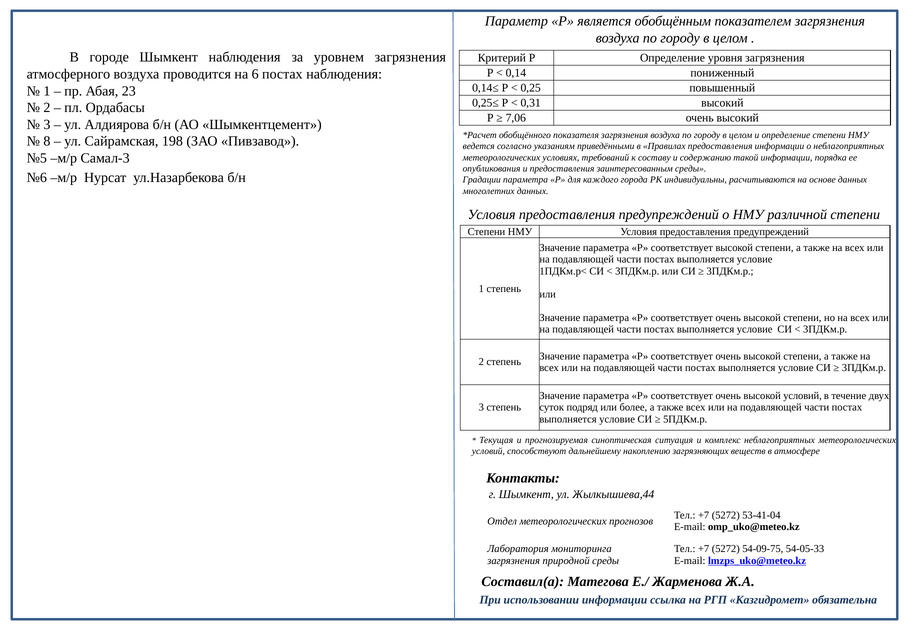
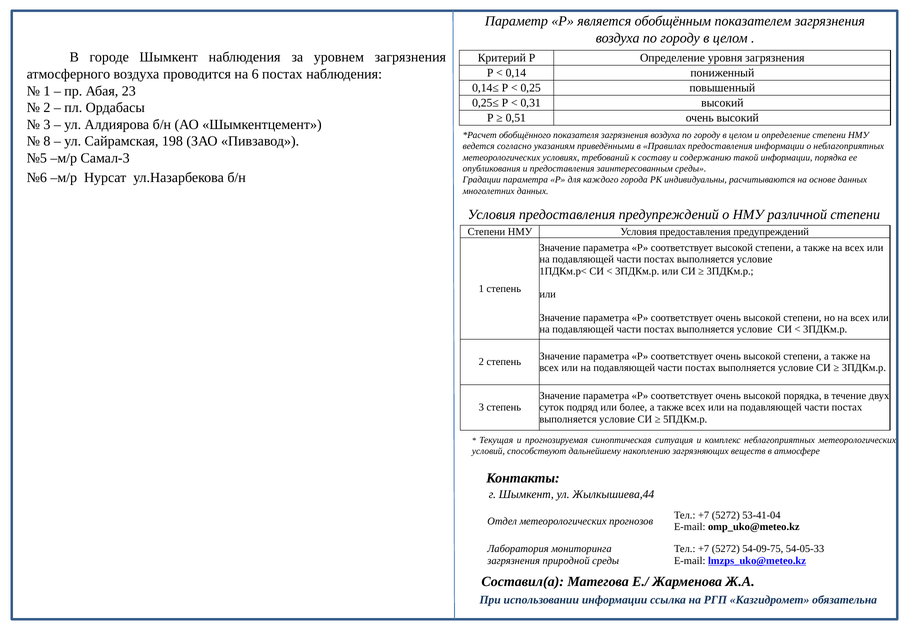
7,06: 7,06 -> 0,51
высокой условий: условий -> порядка
